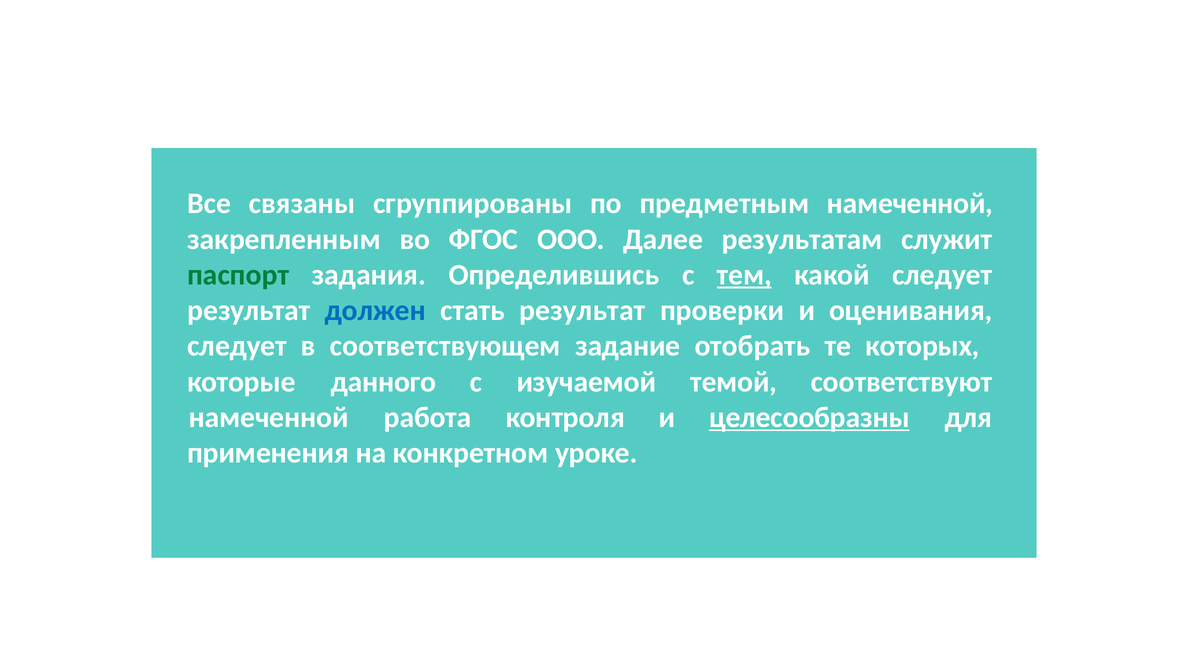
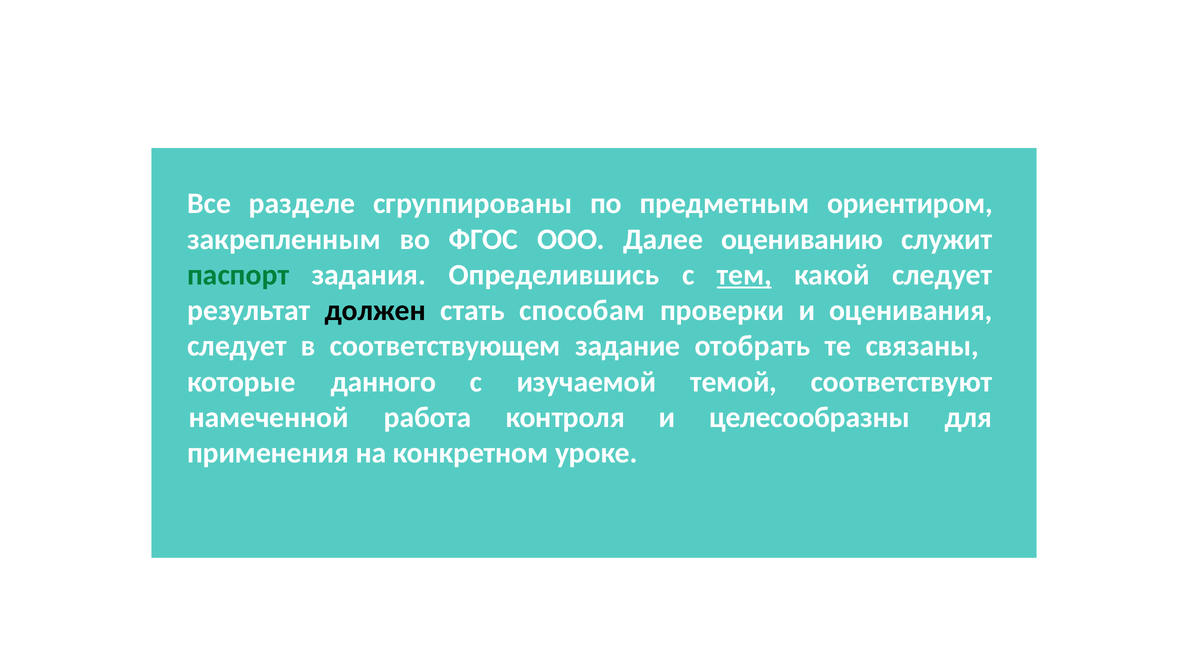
связаны: связаны -> разделе
предметным намеченной: намеченной -> ориентиром
результатам: результатам -> оцениванию
должен colour: blue -> black
стать результат: результат -> способам
которых: которых -> связаны
целесообразны underline: present -> none
